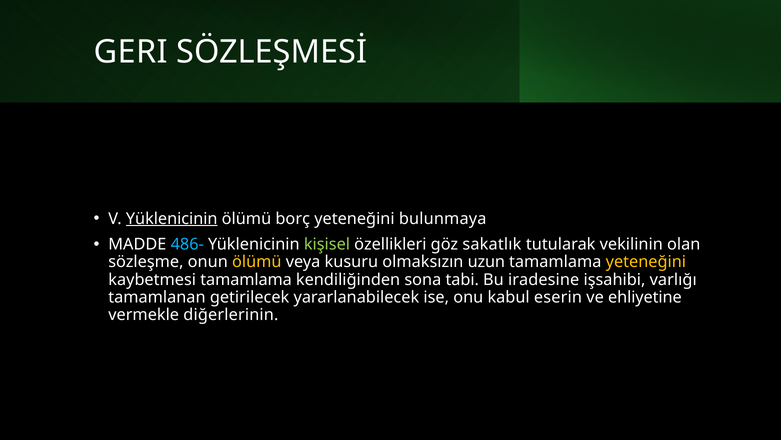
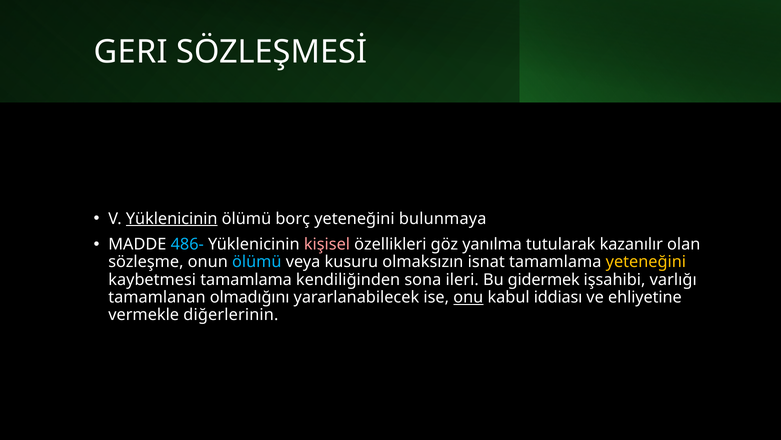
kişisel colour: light green -> pink
sakatlık: sakatlık -> yanılma
vekilinin: vekilinin -> kazanılır
ölümü at (257, 262) colour: yellow -> light blue
uzun: uzun -> isnat
tabi: tabi -> ileri
iradesine: iradesine -> gidermek
getirilecek: getirilecek -> olmadığını
onu underline: none -> present
eserin: eserin -> iddiası
